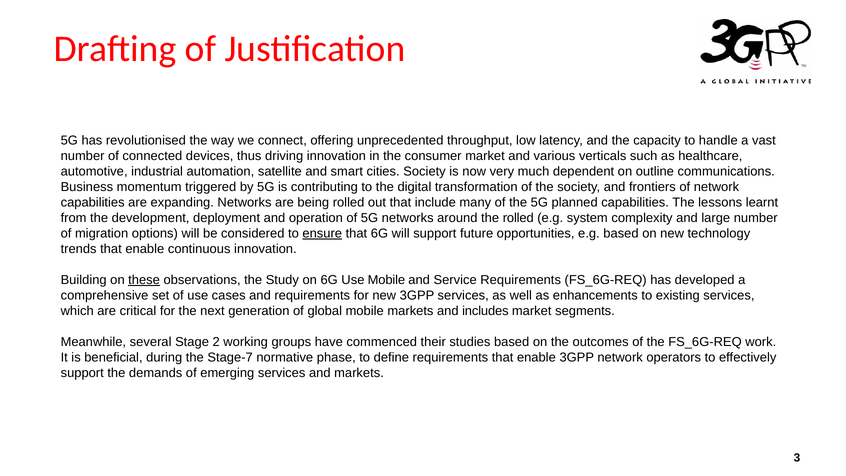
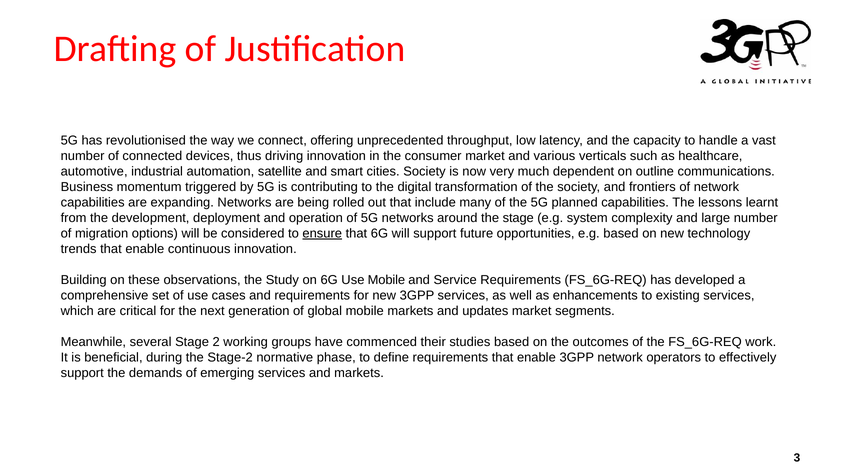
the rolled: rolled -> stage
these underline: present -> none
includes: includes -> updates
Stage-7: Stage-7 -> Stage-2
